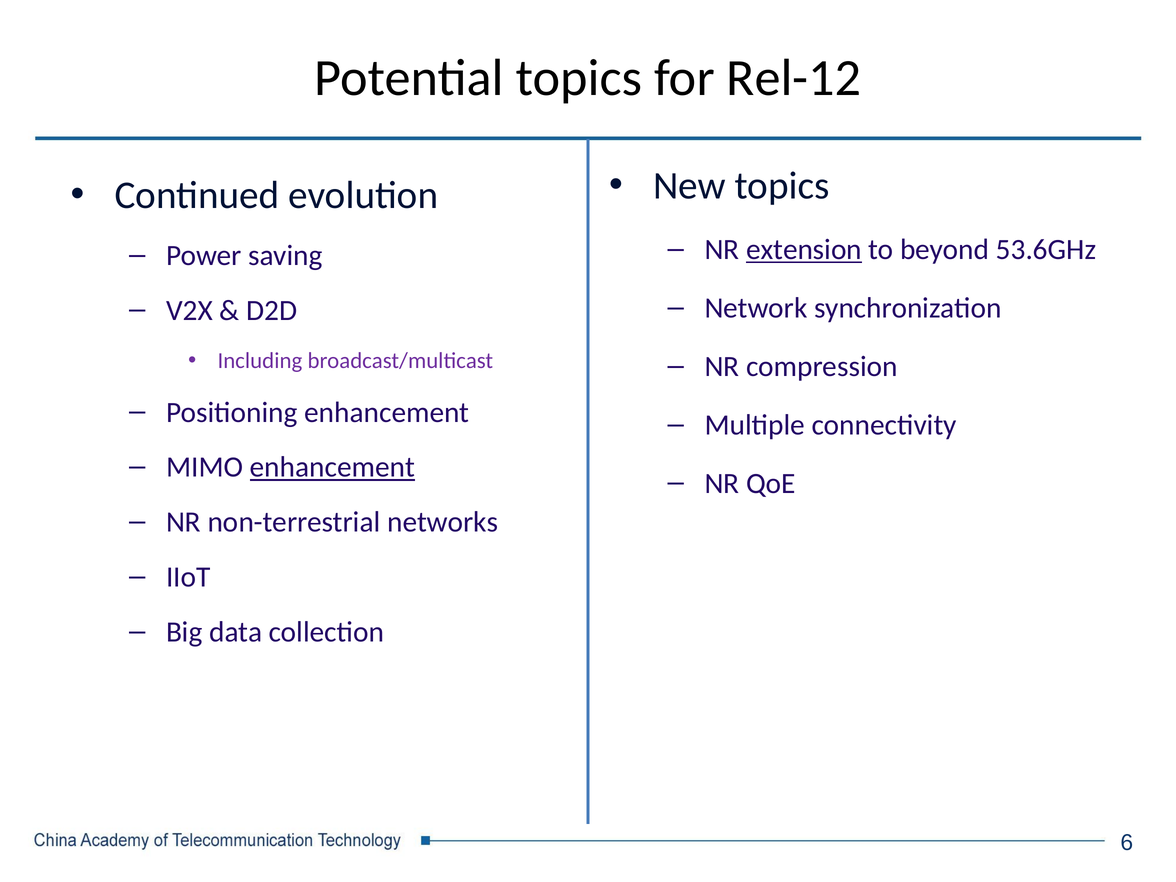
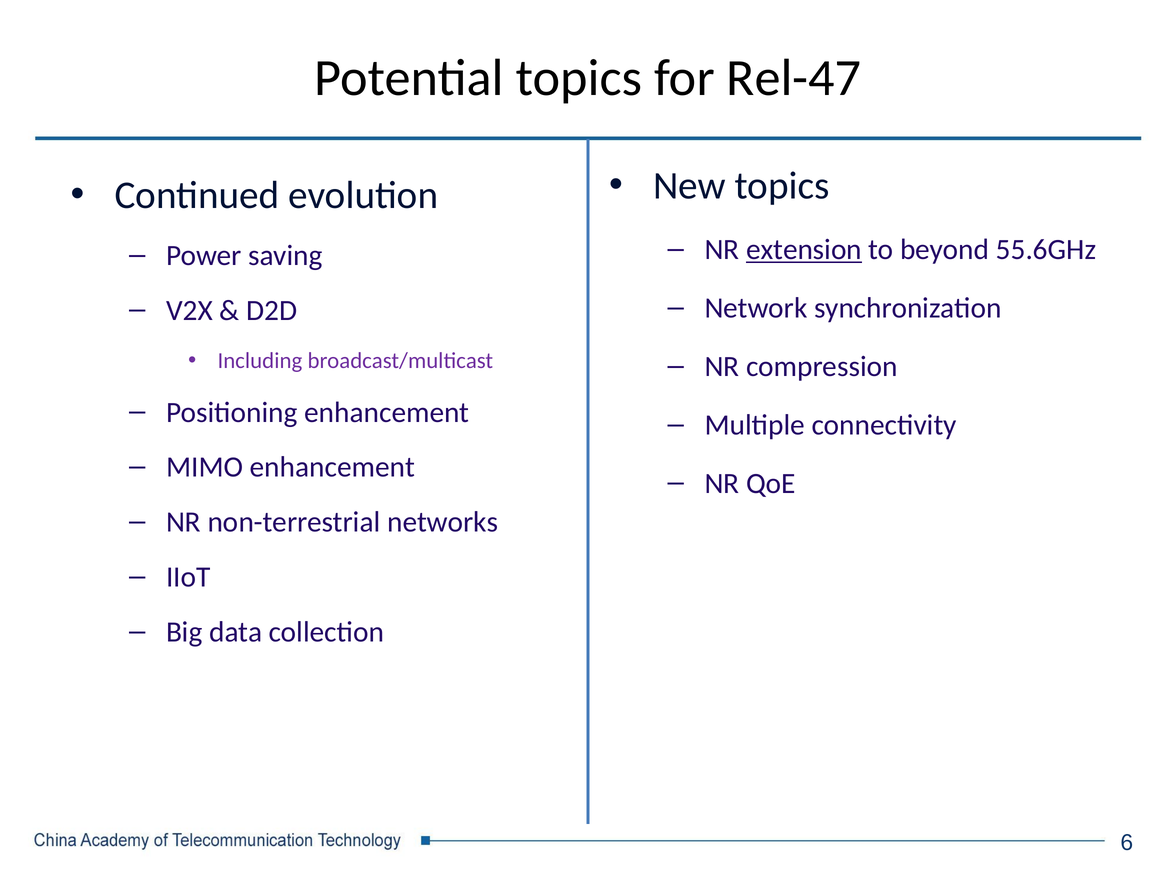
Rel-12: Rel-12 -> Rel-47
53.6GHz: 53.6GHz -> 55.6GHz
enhancement at (332, 467) underline: present -> none
